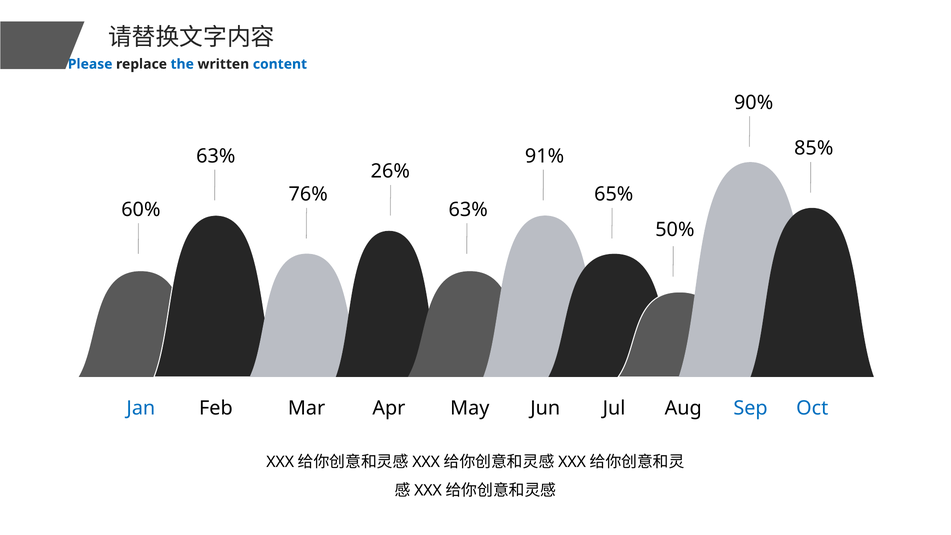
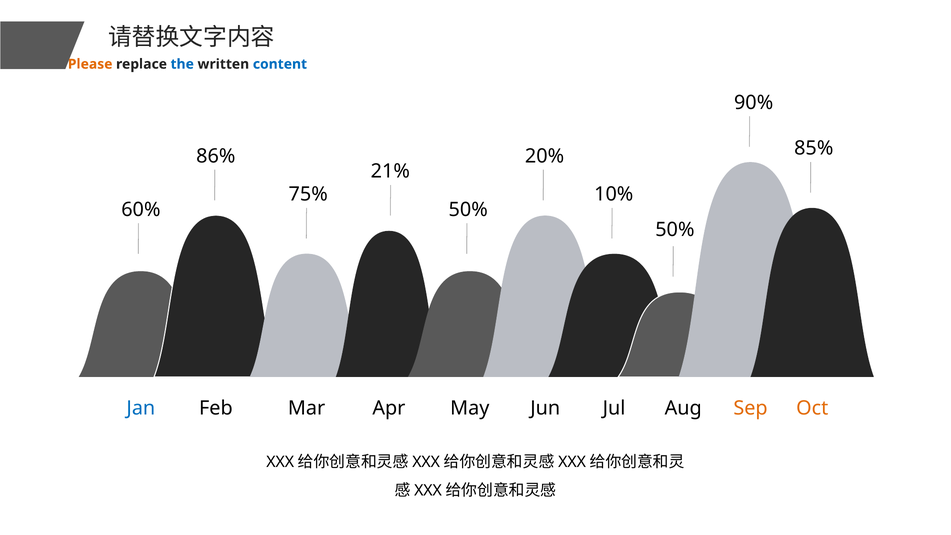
Please colour: blue -> orange
63% at (216, 156): 63% -> 86%
91%: 91% -> 20%
26%: 26% -> 21%
76%: 76% -> 75%
65%: 65% -> 10%
63% at (468, 209): 63% -> 50%
Sep colour: blue -> orange
Oct colour: blue -> orange
